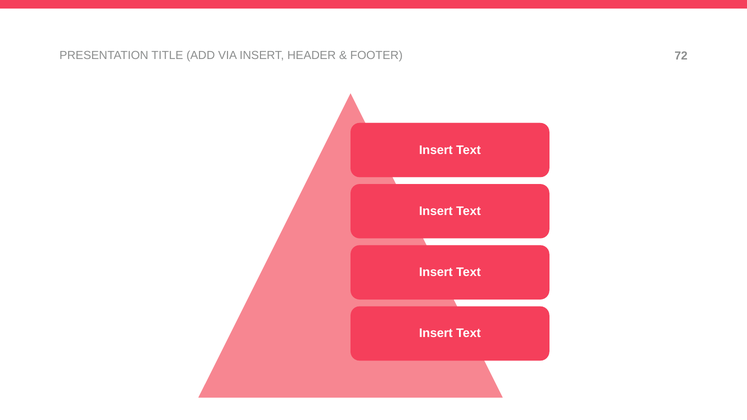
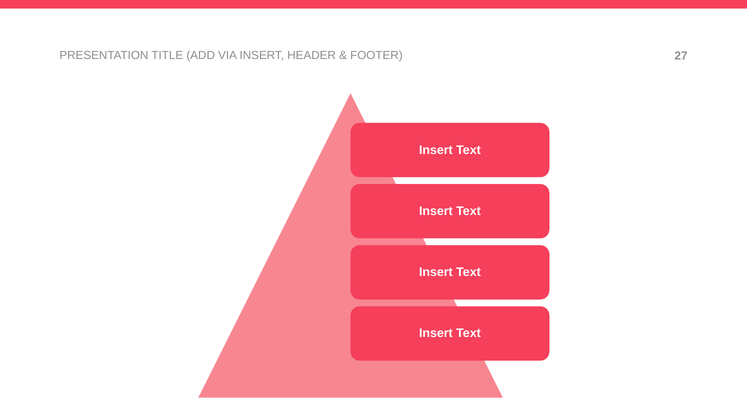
72: 72 -> 27
